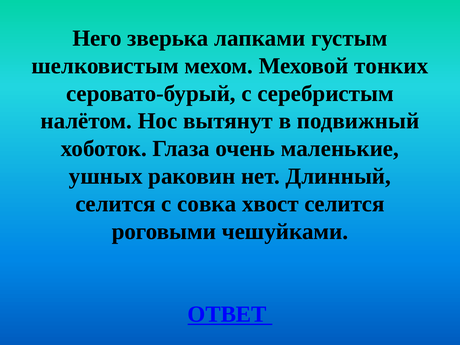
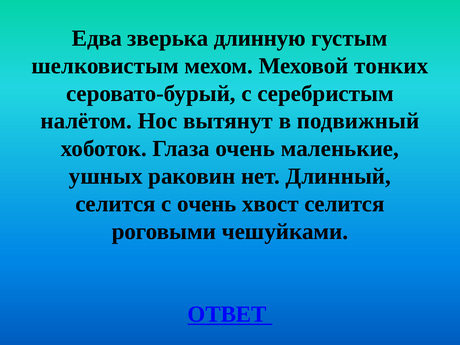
Него: Него -> Едва
лапками: лапками -> длинную
с совка: совка -> очень
